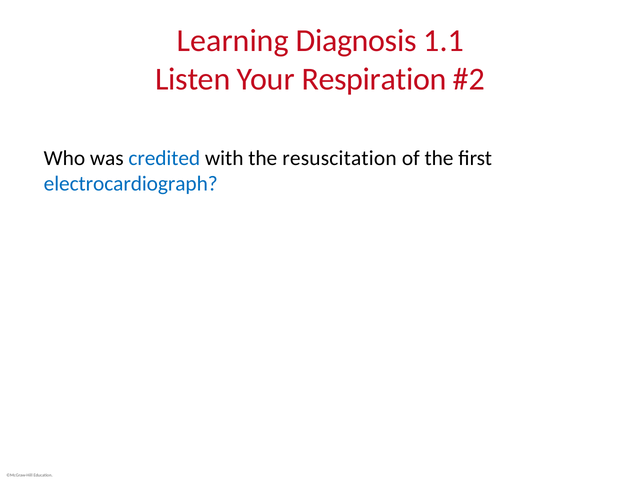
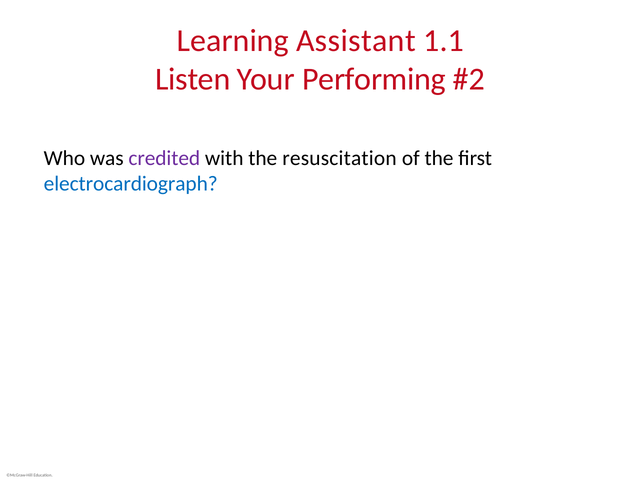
Diagnosis: Diagnosis -> Assistant
Respiration: Respiration -> Performing
credited colour: blue -> purple
